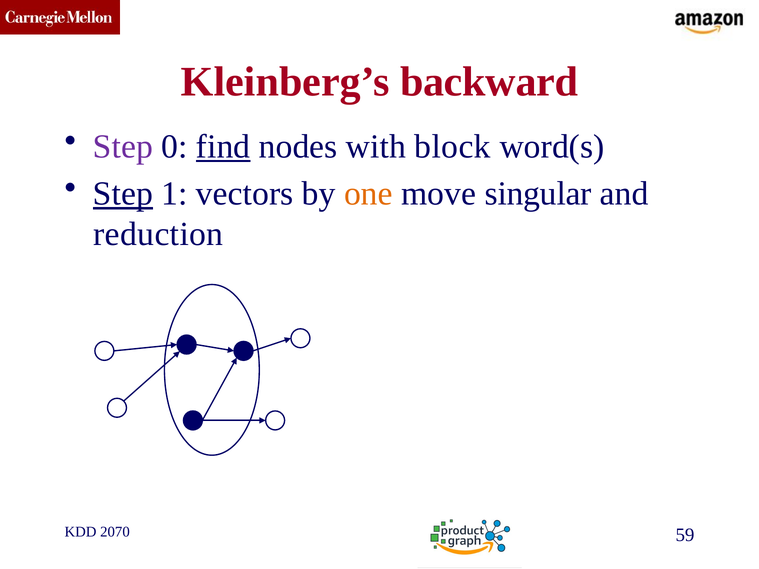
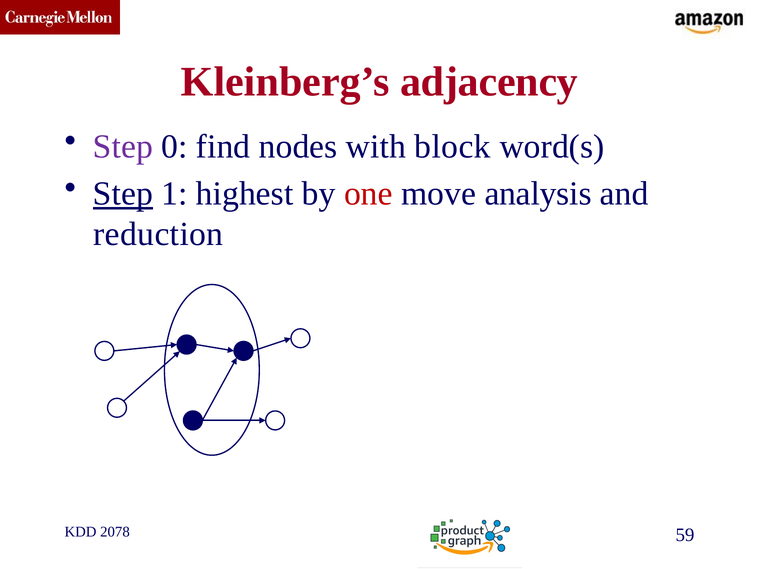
backward: backward -> adjacency
find underline: present -> none
vectors: vectors -> highest
one colour: orange -> red
singular: singular -> analysis
2070: 2070 -> 2078
